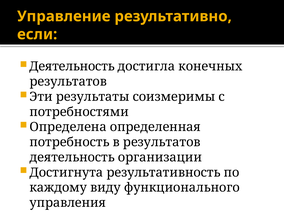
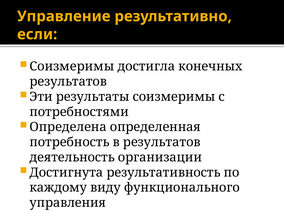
Деятельность at (72, 66): Деятельность -> Соизмеримы
